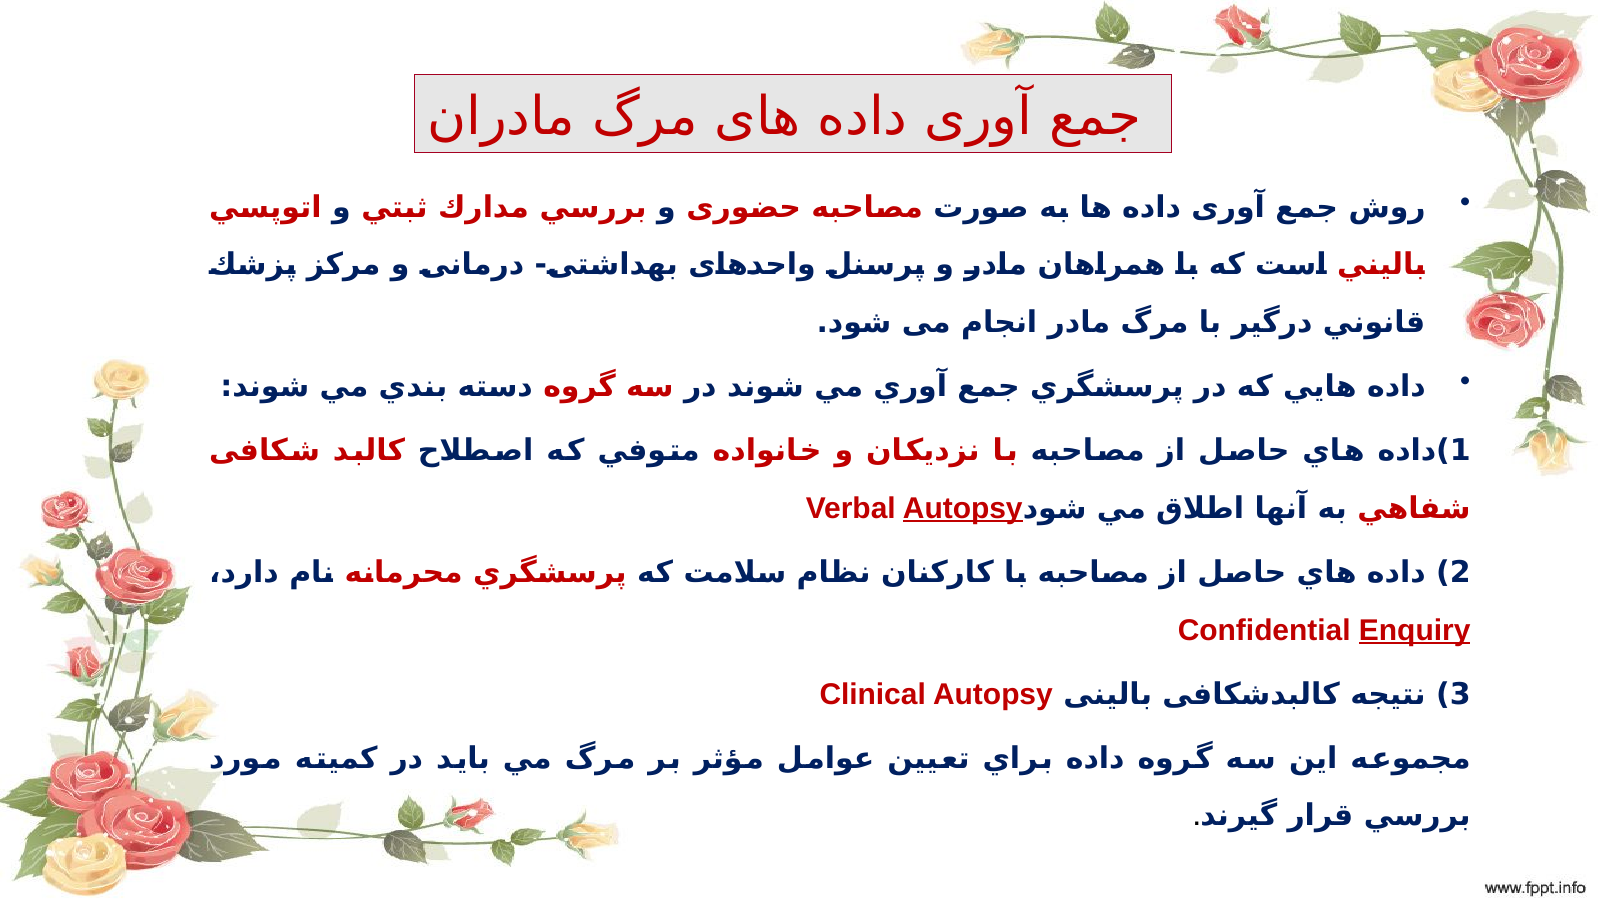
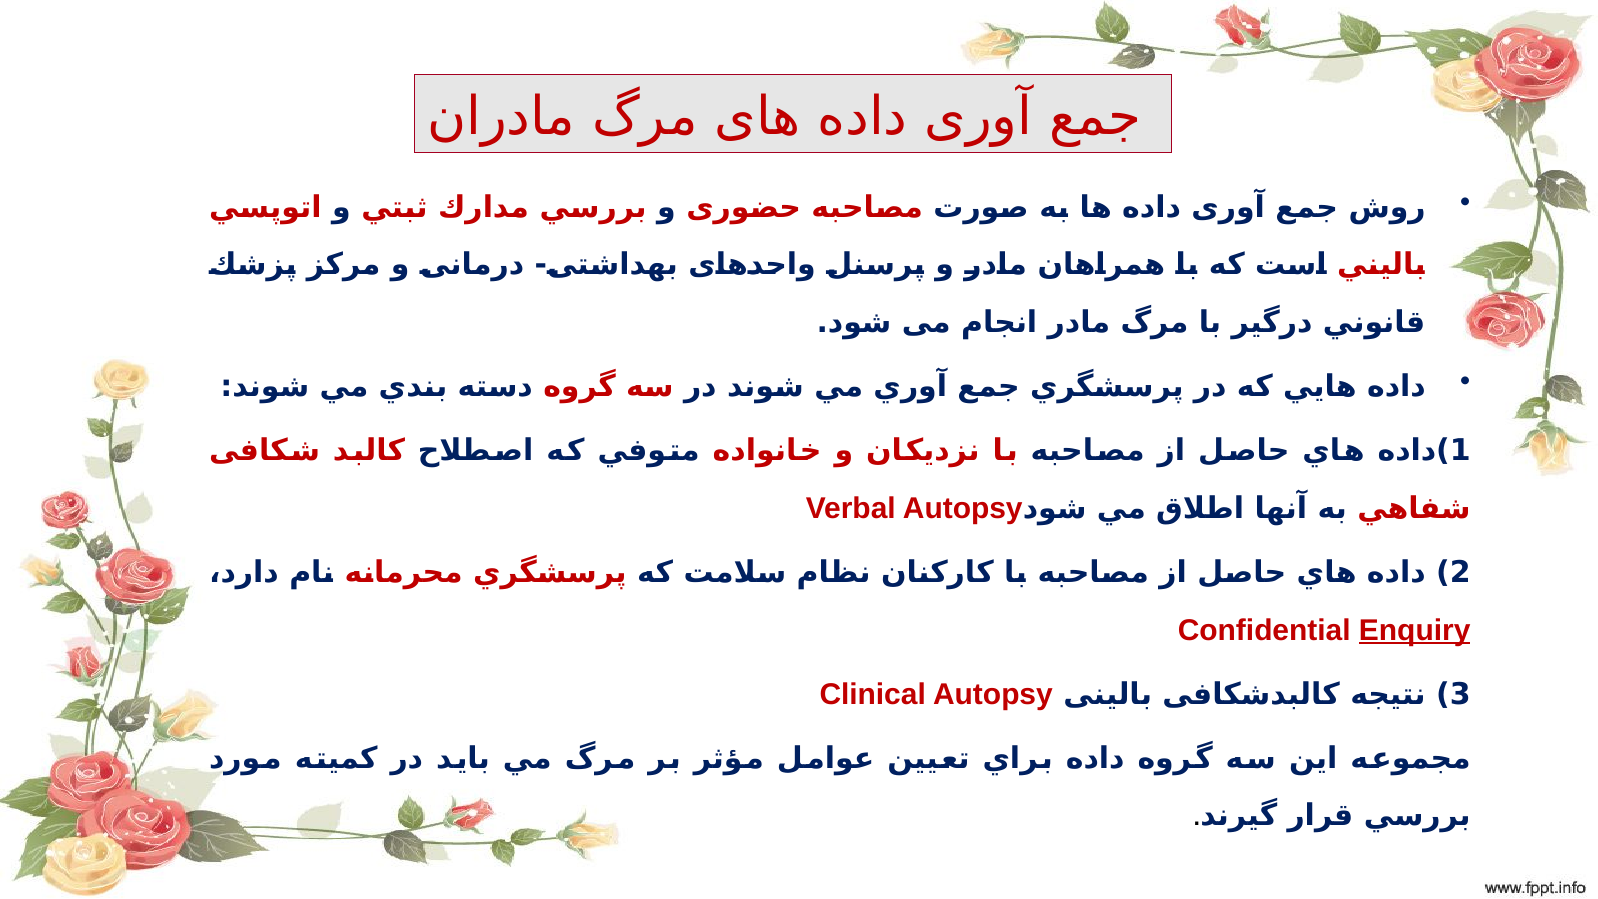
Autopsy at (963, 508) underline: present -> none
